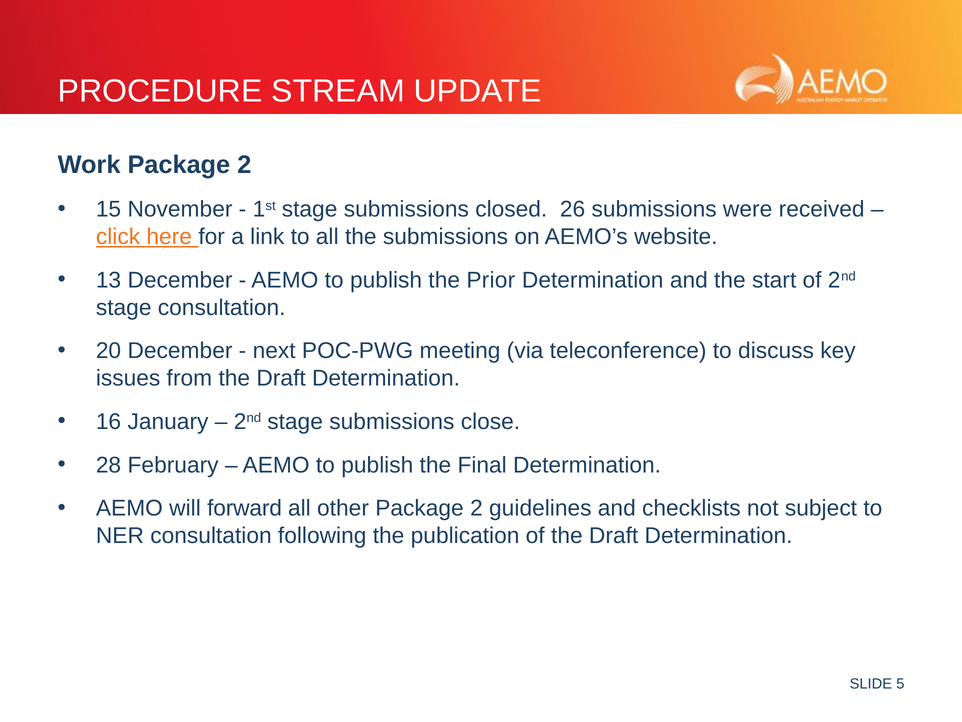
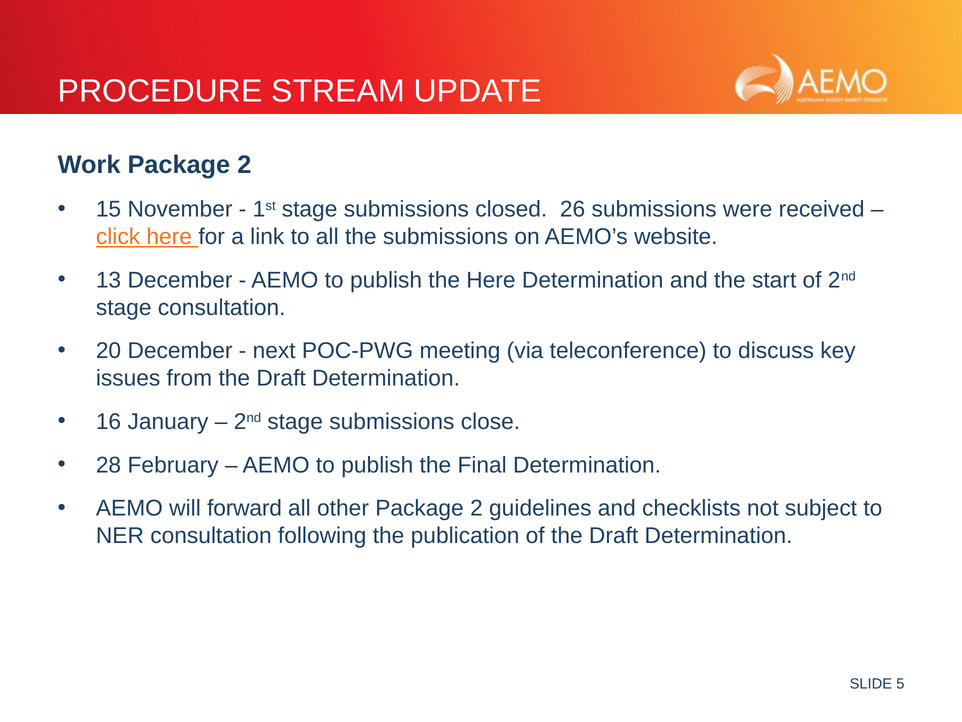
the Prior: Prior -> Here
